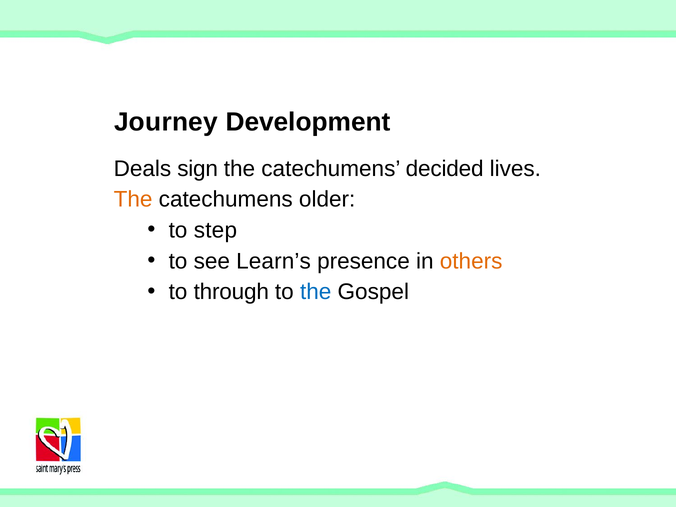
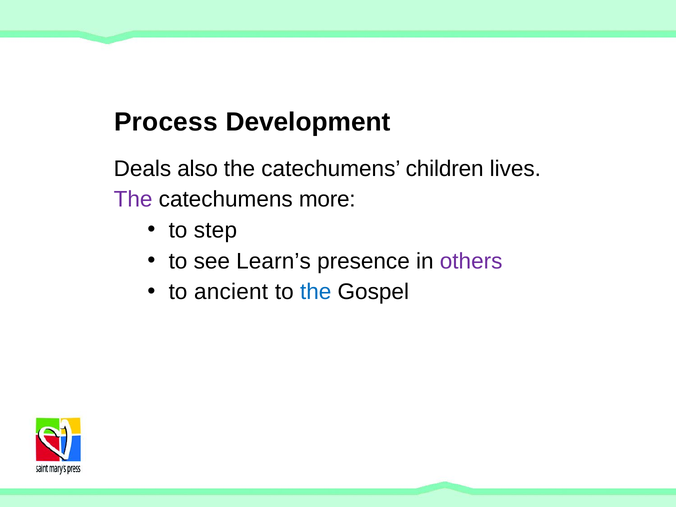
Journey: Journey -> Process
sign: sign -> also
decided: decided -> children
The at (133, 199) colour: orange -> purple
older: older -> more
others colour: orange -> purple
through: through -> ancient
